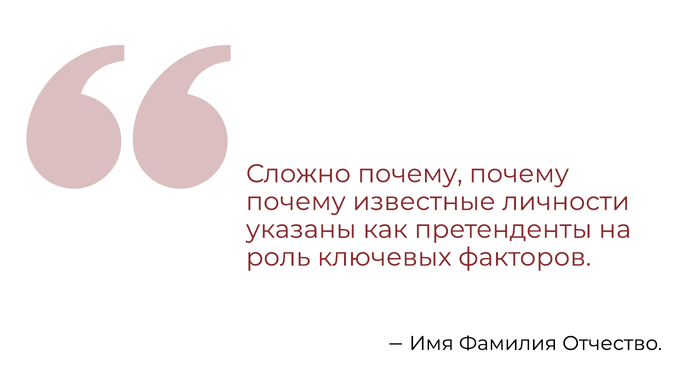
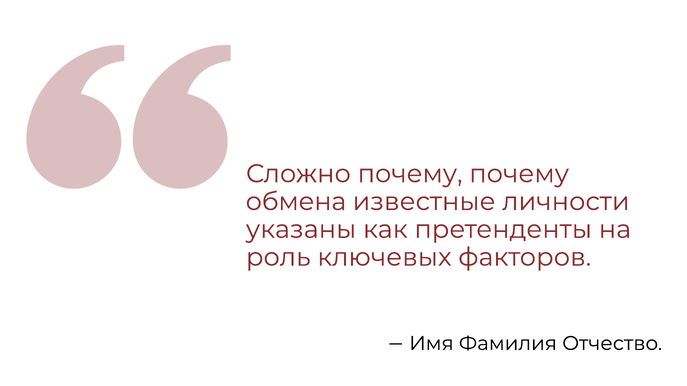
почему at (296, 202): почему -> обмена
